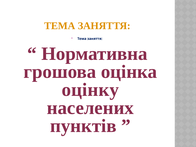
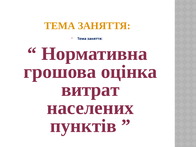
оцінку: оцінку -> витрат
